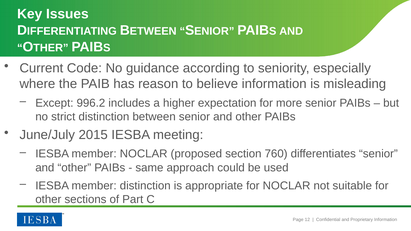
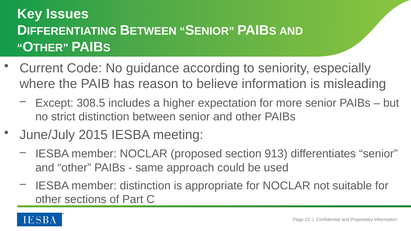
996.2: 996.2 -> 308.5
760: 760 -> 913
